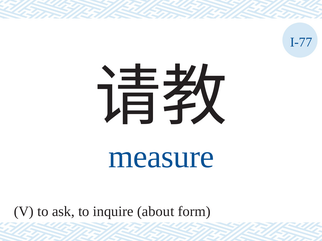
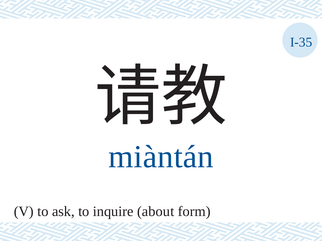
I-77: I-77 -> I-35
measure: measure -> miàntán
